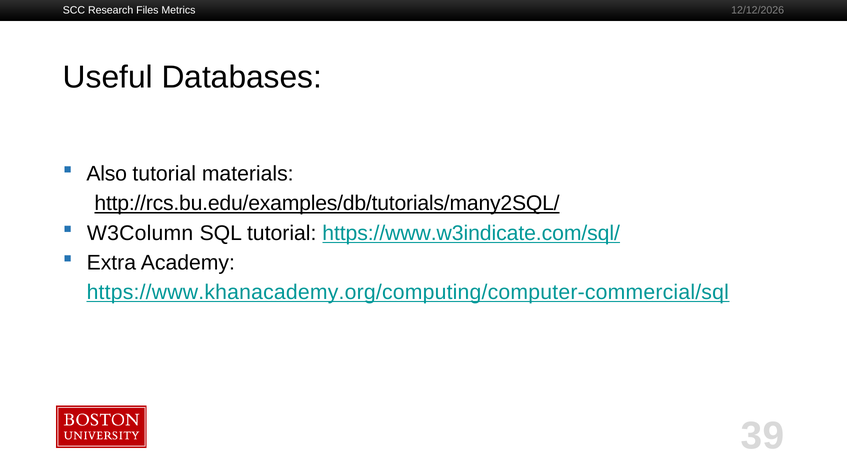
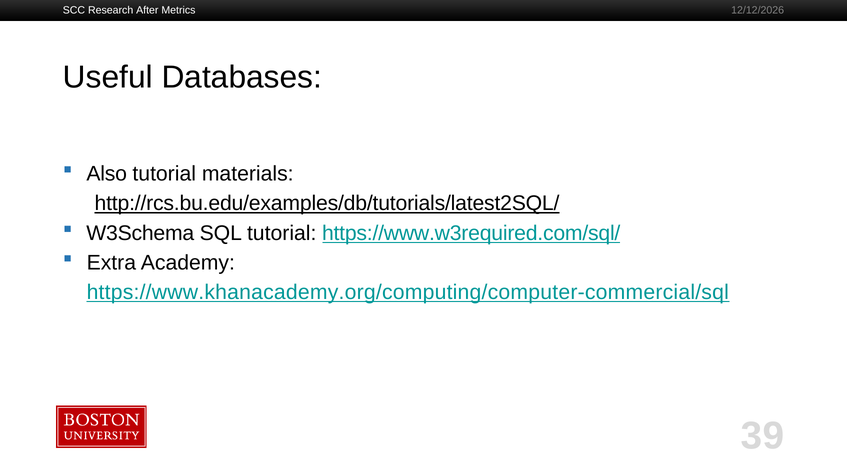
Files: Files -> After
http://rcs.bu.edu/examples/db/tutorials/many2SQL/: http://rcs.bu.edu/examples/db/tutorials/many2SQL/ -> http://rcs.bu.edu/examples/db/tutorials/latest2SQL/
W3Column: W3Column -> W3Schema
https://www.w3indicate.com/sql/: https://www.w3indicate.com/sql/ -> https://www.w3required.com/sql/
